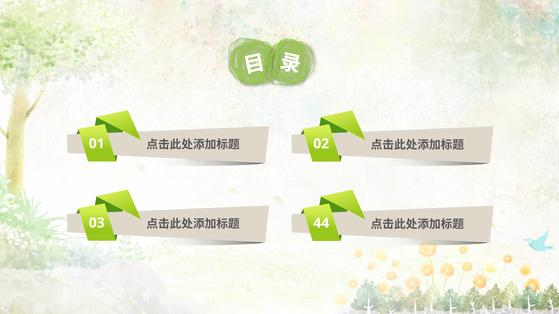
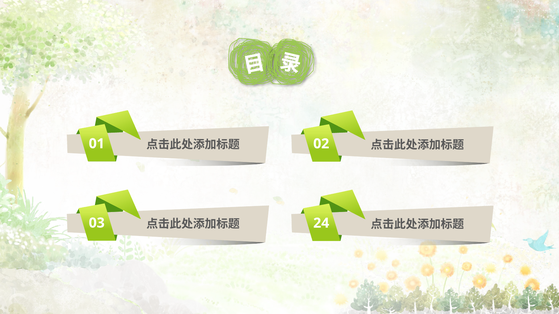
44: 44 -> 24
